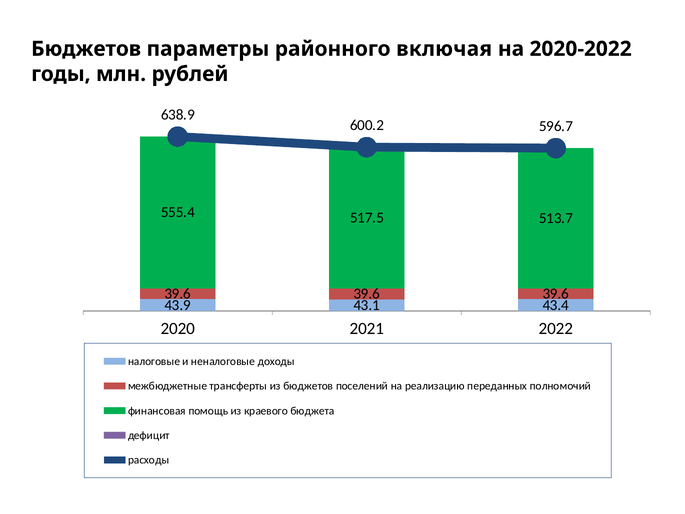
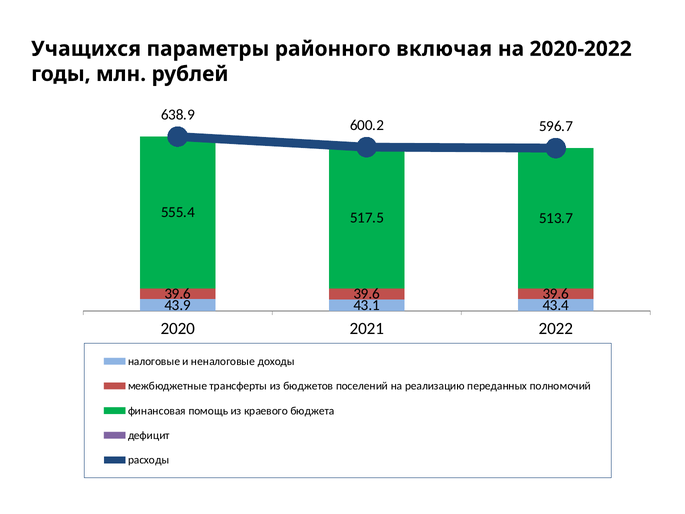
Бюджетов at (86, 49): Бюджетов -> Учащихся
